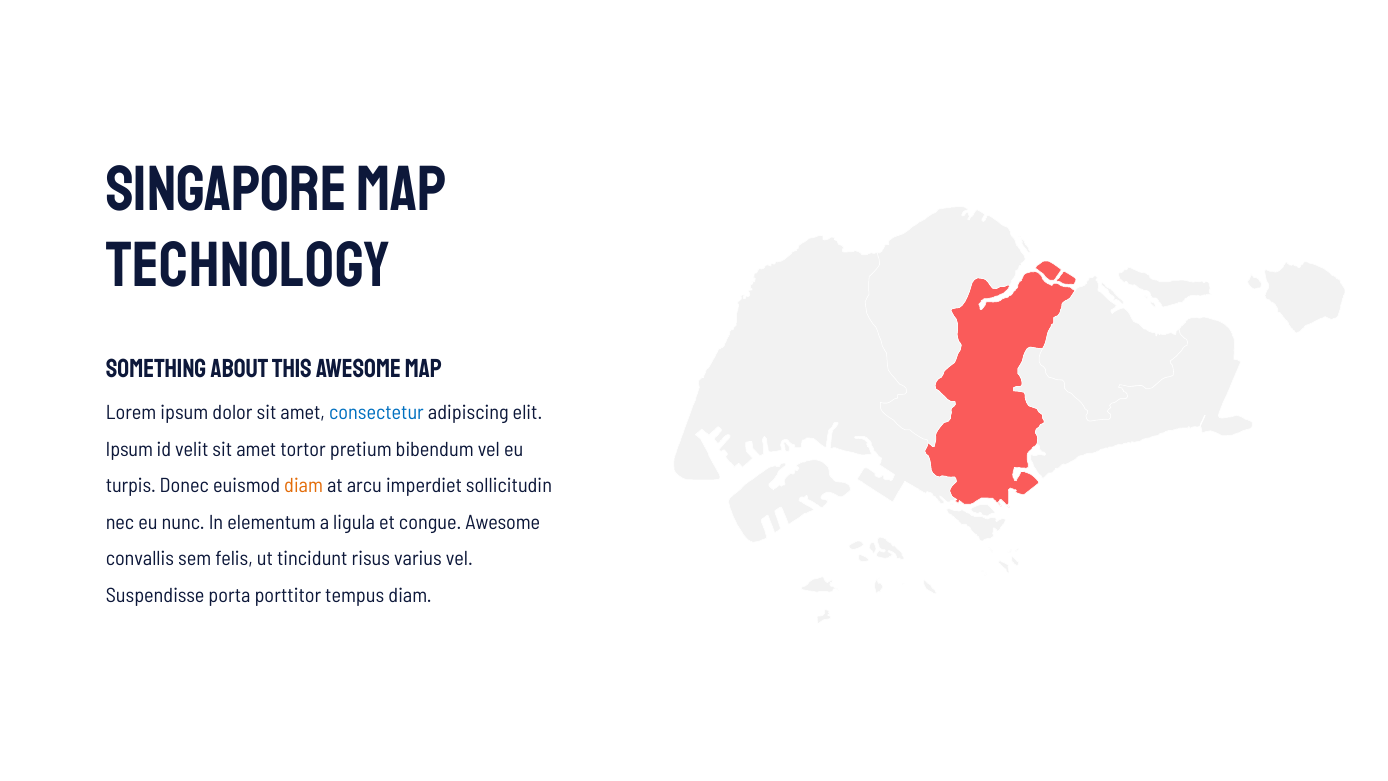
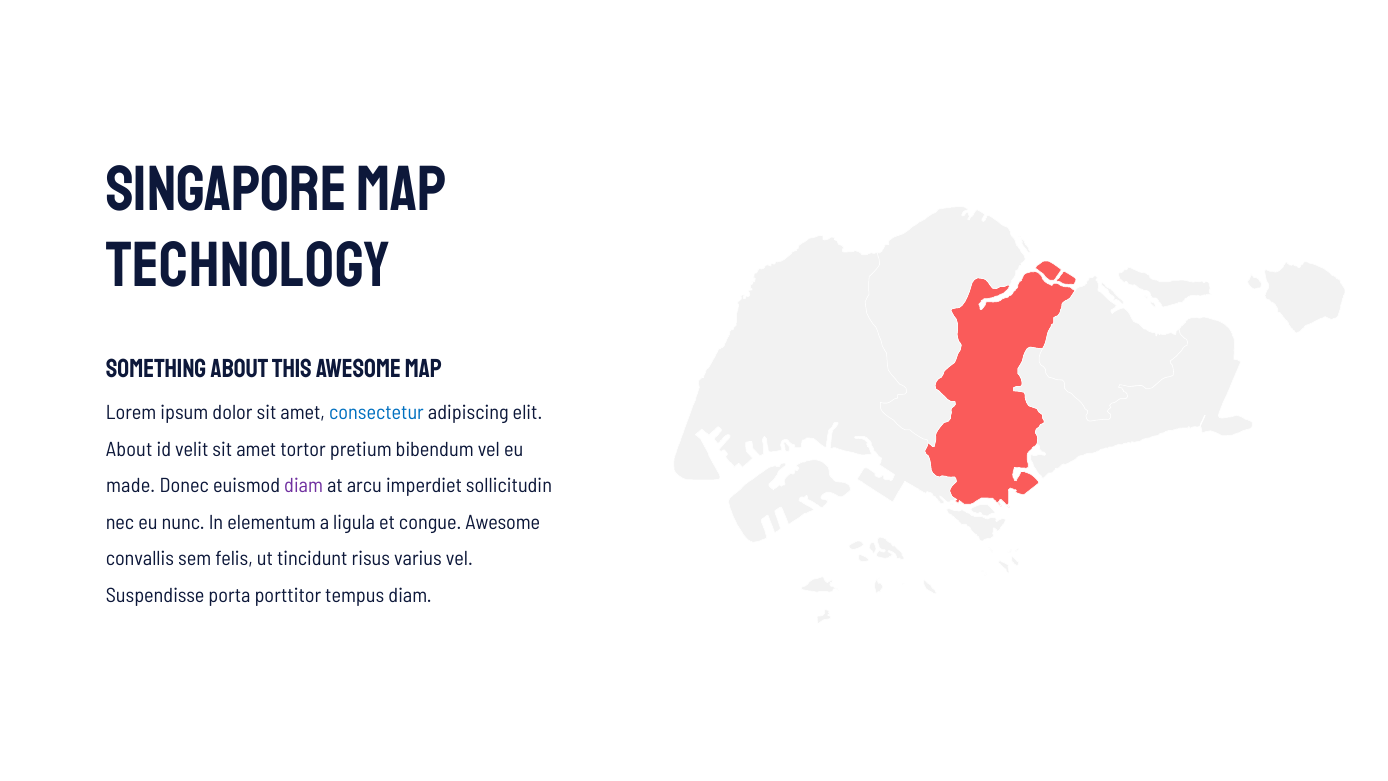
Ipsum at (129, 450): Ipsum -> About
turpis: turpis -> made
diam at (304, 486) colour: orange -> purple
